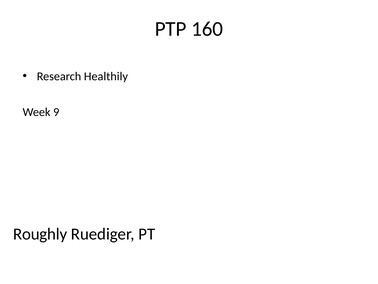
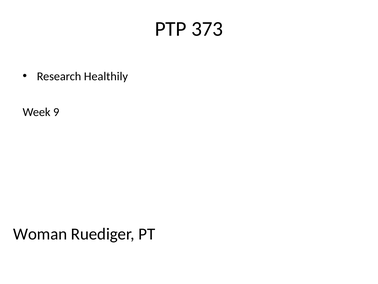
160: 160 -> 373
Roughly: Roughly -> Woman
